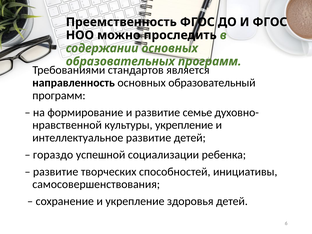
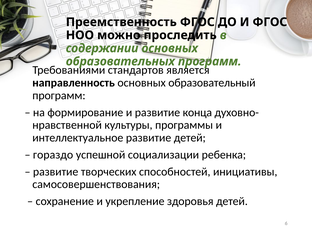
семье: семье -> конца
культуры укрепление: укрепление -> программы
